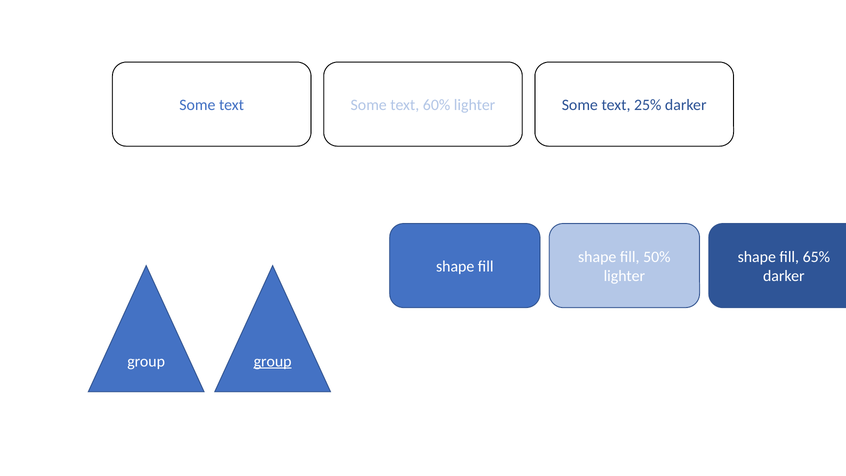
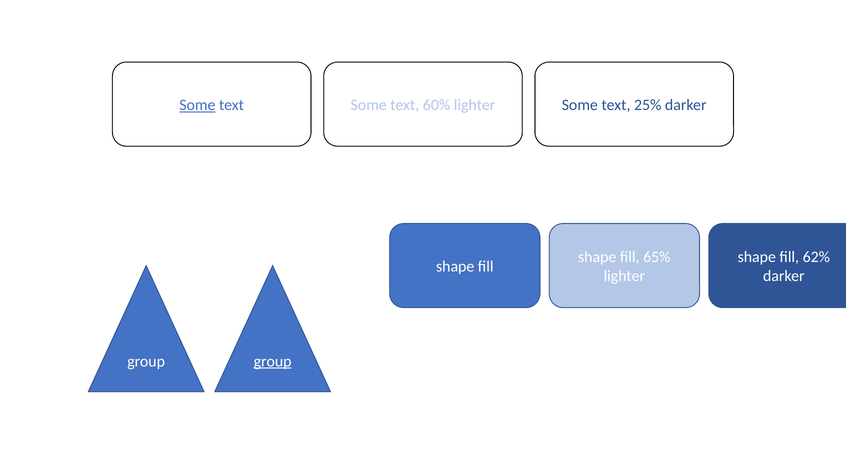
Some at (197, 105) underline: none -> present
50%: 50% -> 65%
65%: 65% -> 62%
